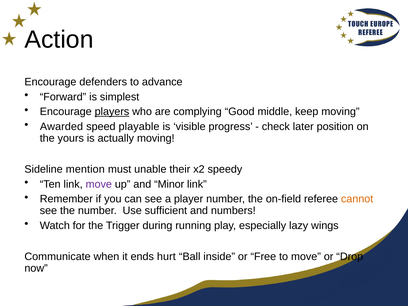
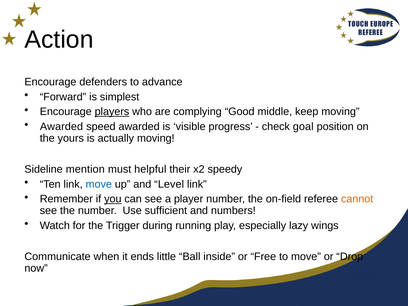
speed playable: playable -> awarded
later: later -> goal
unable: unable -> helpful
move at (99, 184) colour: purple -> blue
Minor: Minor -> Level
you underline: none -> present
hurt: hurt -> little
